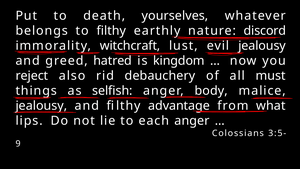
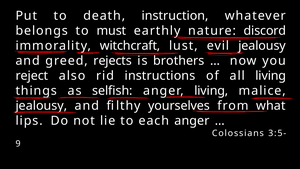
yourselves: yourselves -> instruction
to filthy: filthy -> must
hatred: hatred -> rejects
kingdom: kingdom -> brothers
debauchery: debauchery -> instructions
all must: must -> living
anger body: body -> living
advantage: advantage -> yourselves
